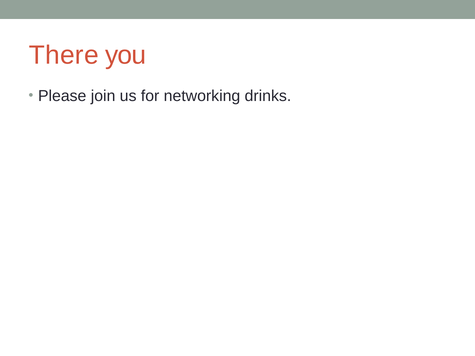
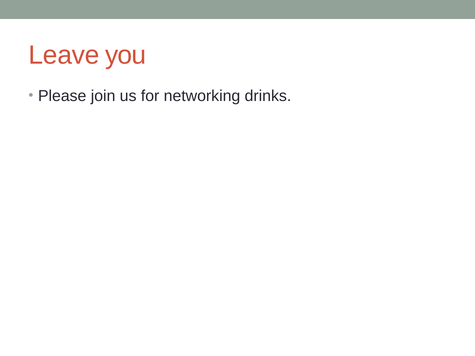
There: There -> Leave
